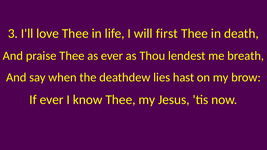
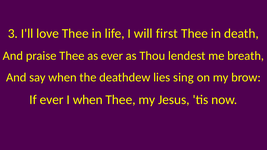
hast: hast -> sing
I know: know -> when
